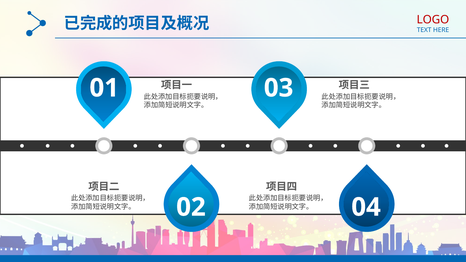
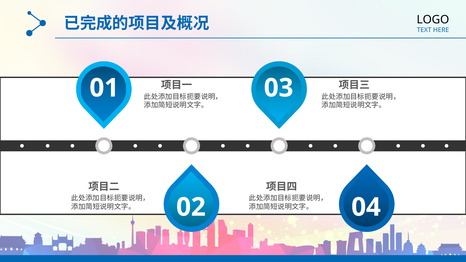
LOGO colour: red -> black
